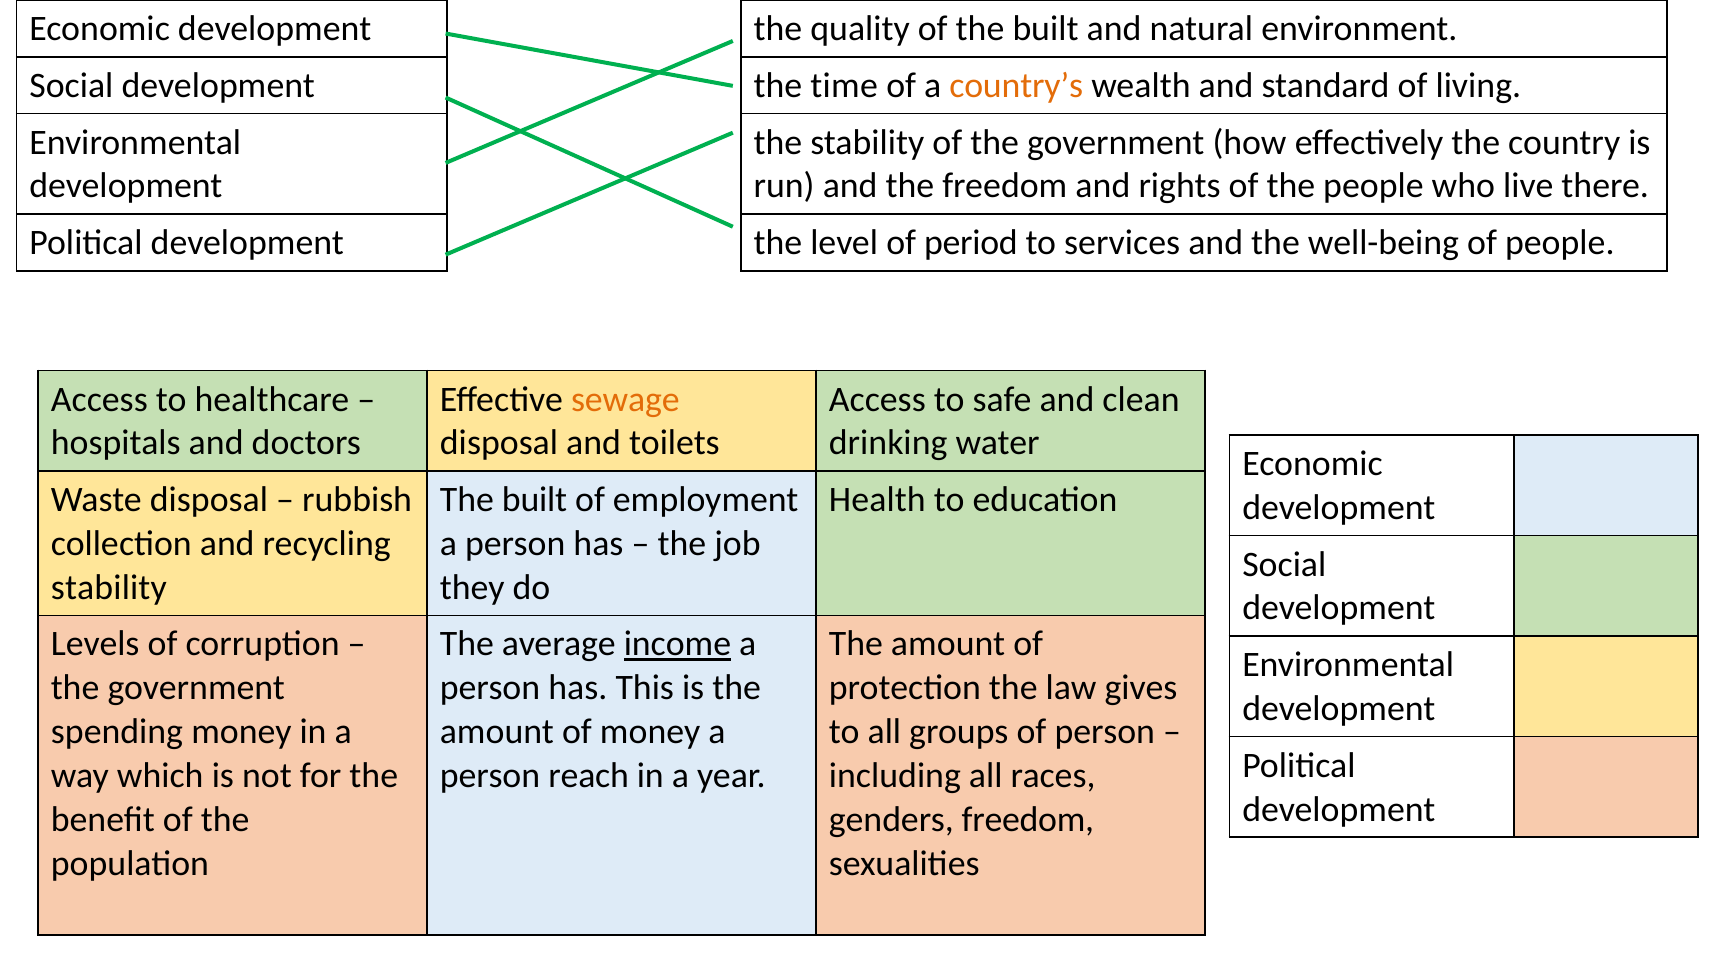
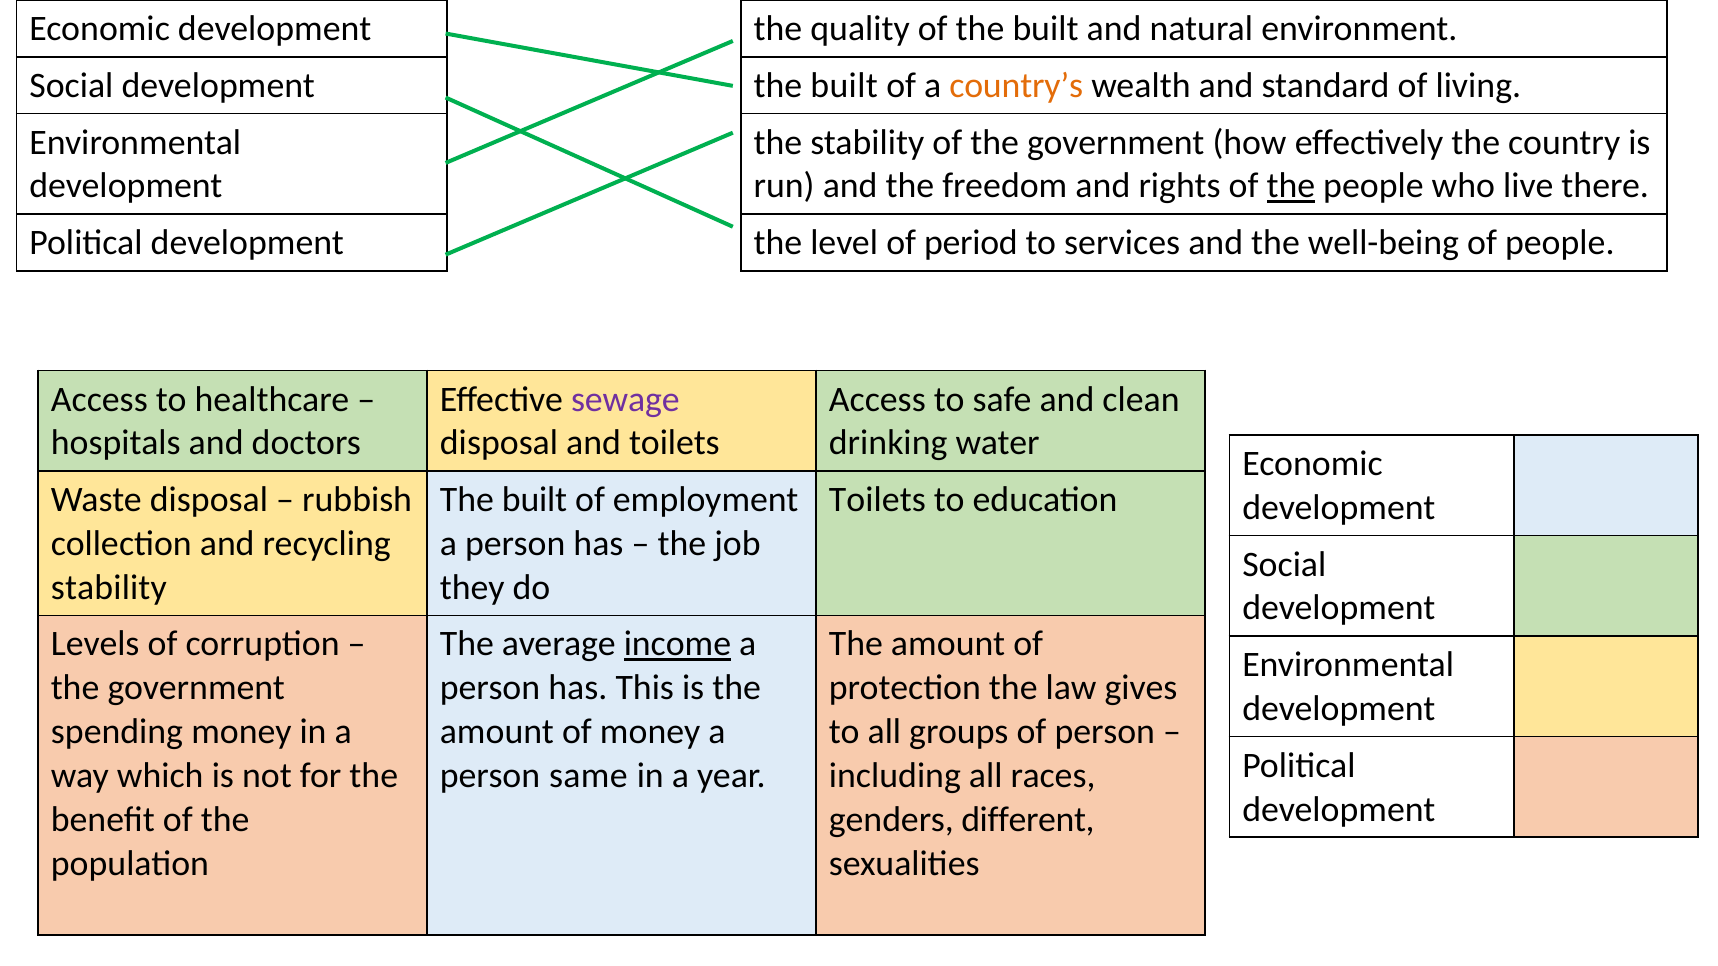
development the time: time -> built
the at (1291, 186) underline: none -> present
sewage colour: orange -> purple
Health at (877, 500): Health -> Toilets
reach: reach -> same
genders freedom: freedom -> different
